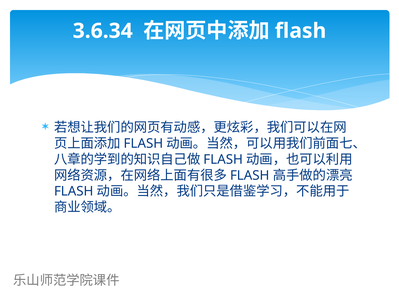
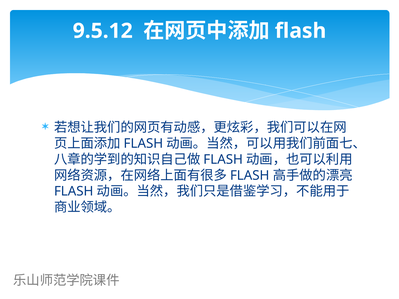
3.6.34: 3.6.34 -> 9.5.12
